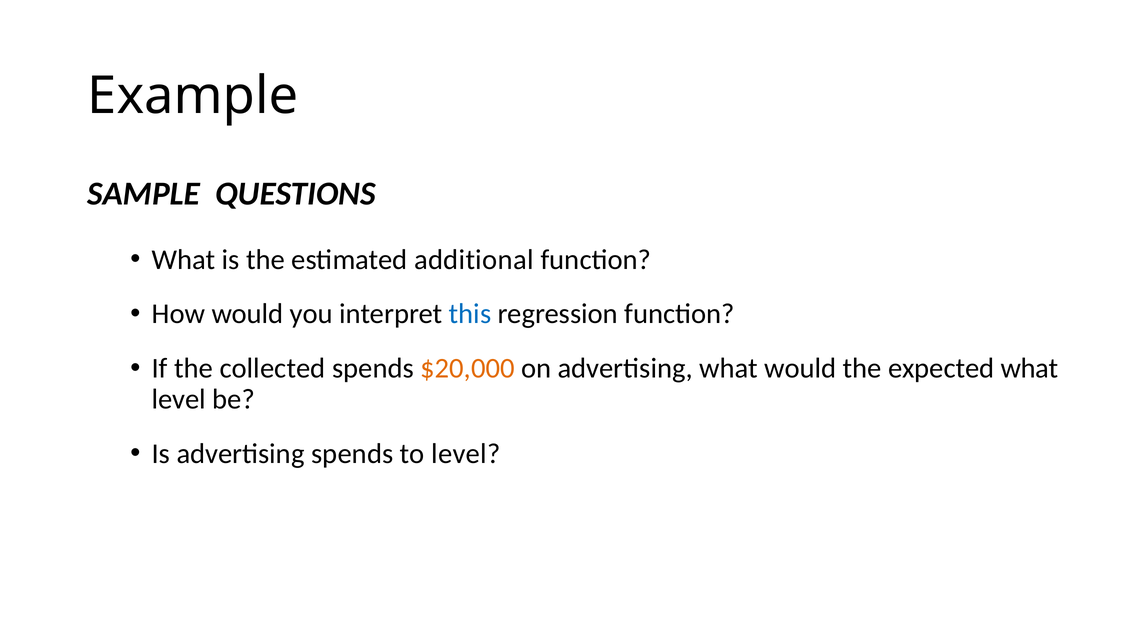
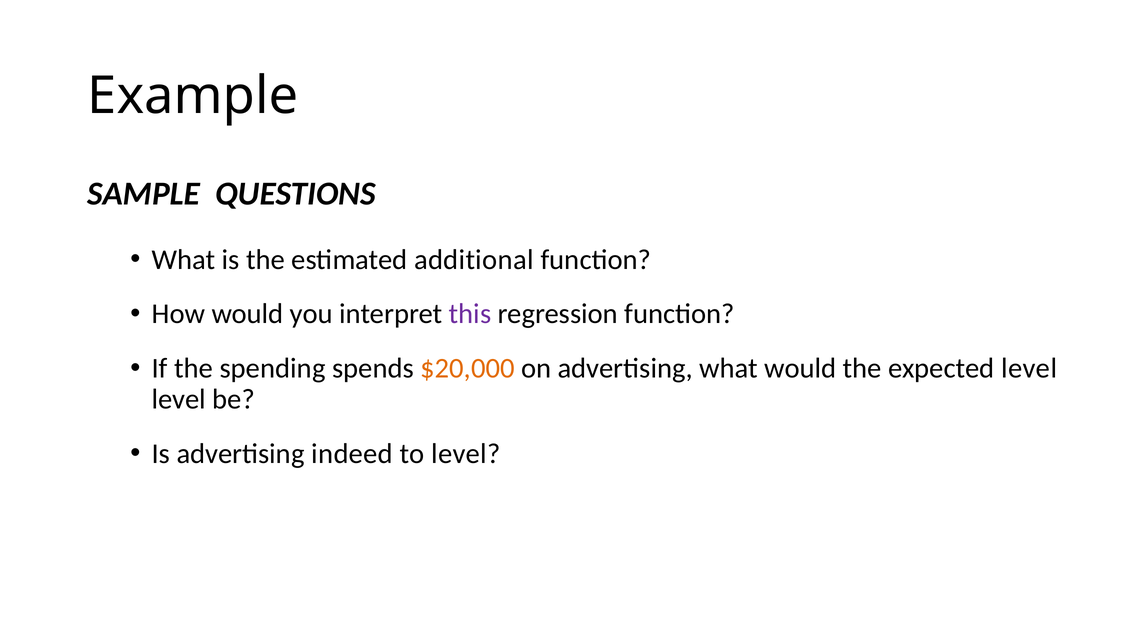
this colour: blue -> purple
collected: collected -> spending
expected what: what -> level
advertising spends: spends -> indeed
